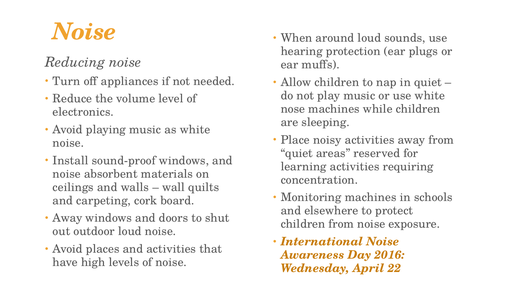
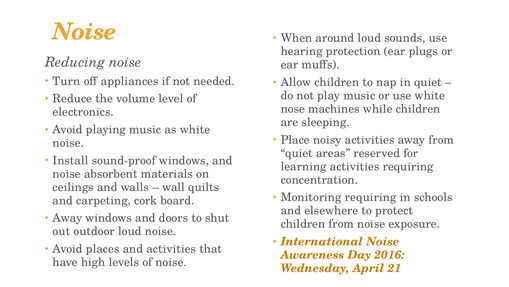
Monitoring machines: machines -> requiring
22: 22 -> 21
